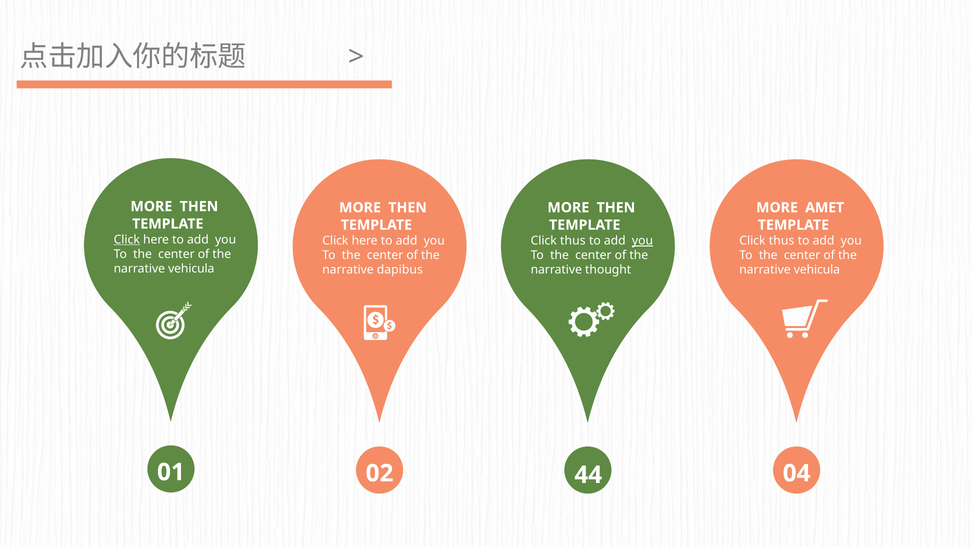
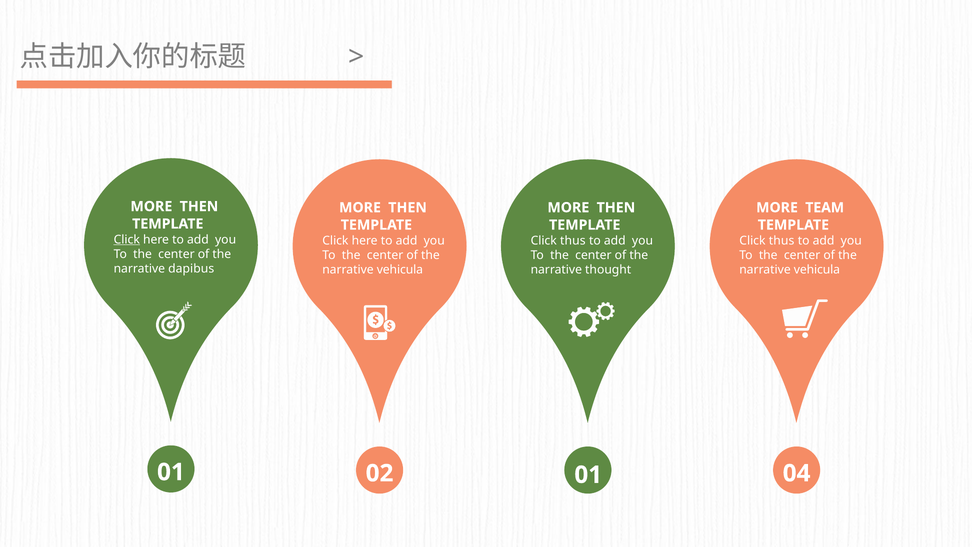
AMET: AMET -> TEAM
you at (643, 241) underline: present -> none
vehicula at (191, 269): vehicula -> dapibus
dapibus at (400, 270): dapibus -> vehicula
02 44: 44 -> 01
